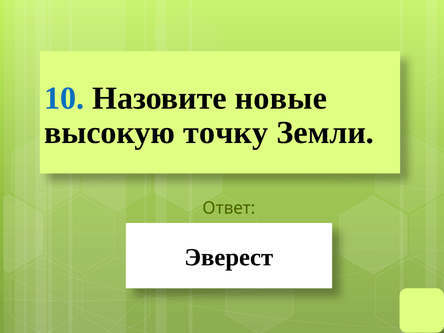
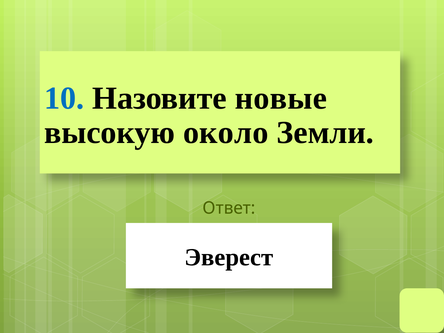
точку: точку -> около
